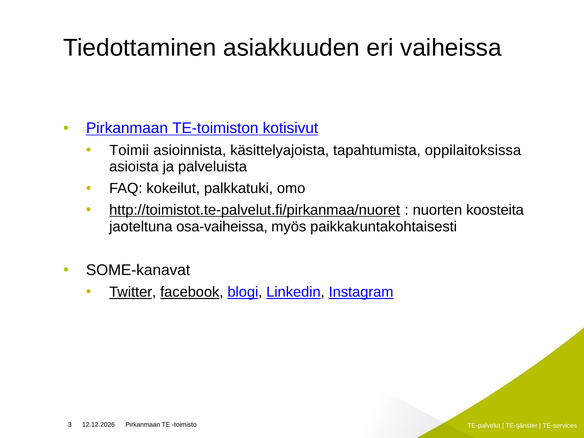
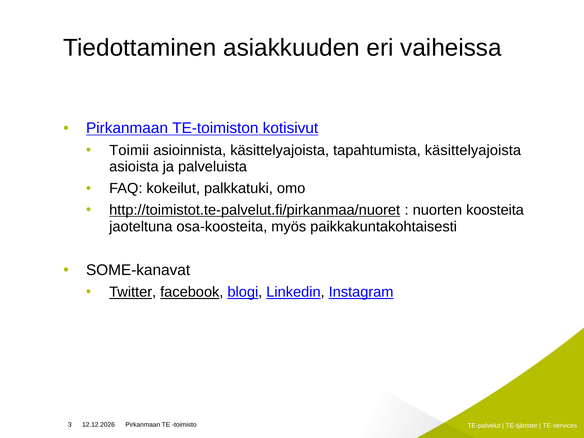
tapahtumista oppilaitoksissa: oppilaitoksissa -> käsittelyajoista
osa-vaiheissa: osa-vaiheissa -> osa-koosteita
